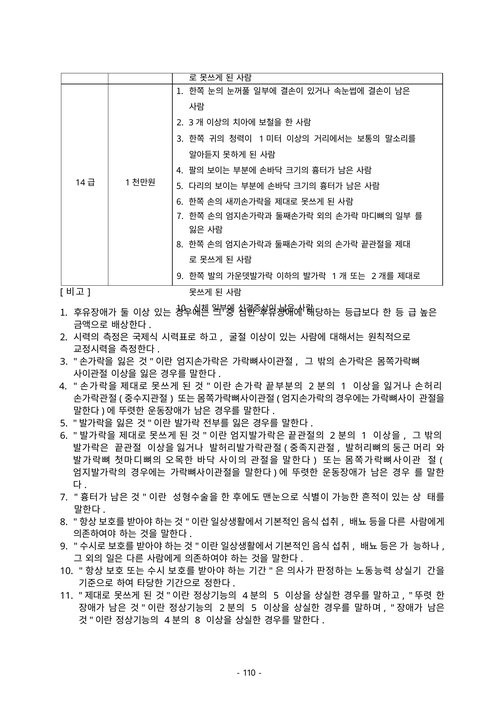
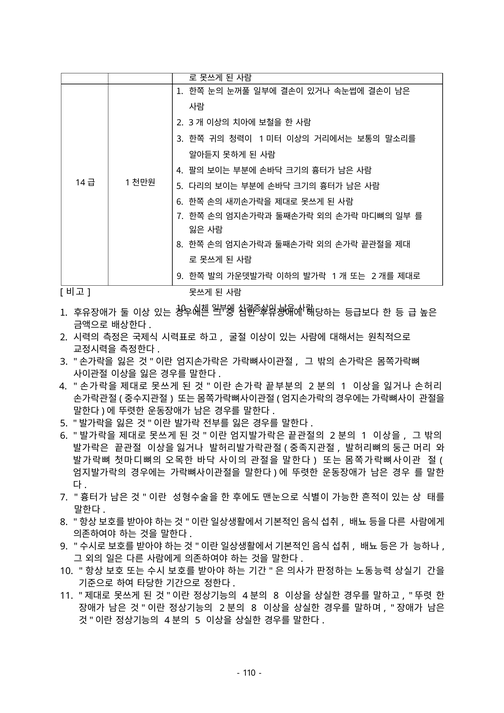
5 at (276, 595): 5 -> 8
5 at (254, 608): 5 -> 8
8 at (198, 620): 8 -> 5
